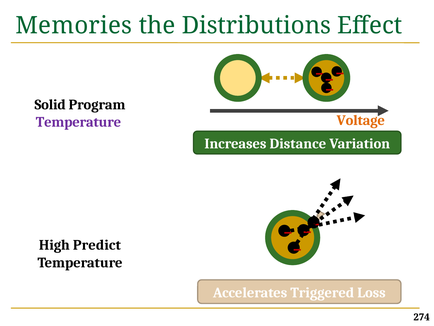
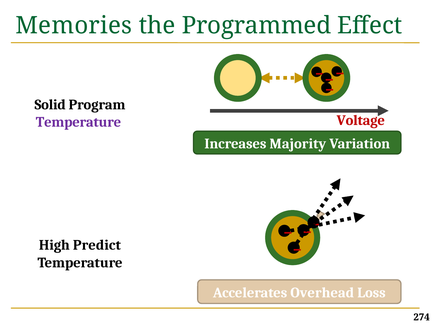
Distributions: Distributions -> Programmed
Voltage colour: orange -> red
Distance: Distance -> Majority
Triggered: Triggered -> Overhead
